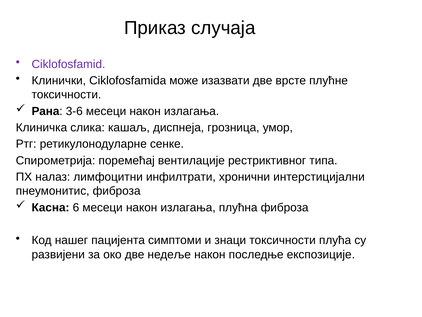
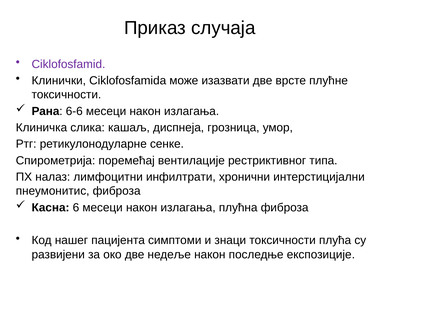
3-6: 3-6 -> 6-6
